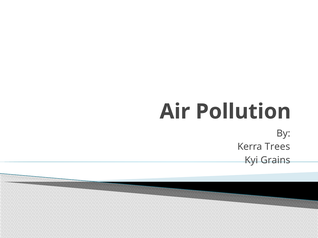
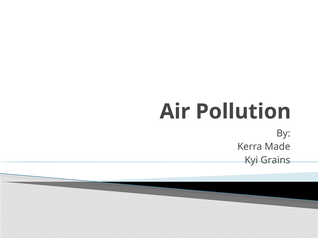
Trees: Trees -> Made
